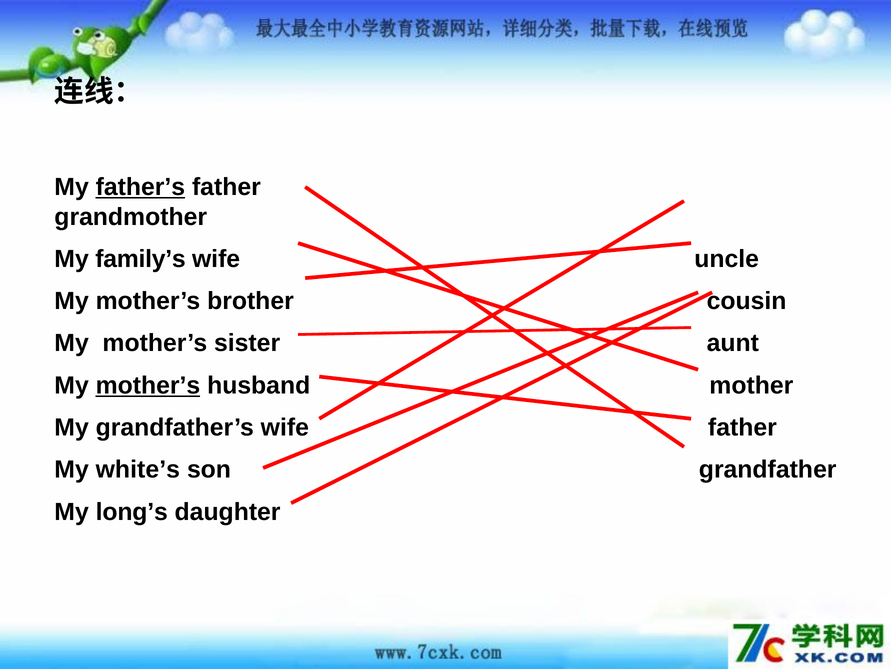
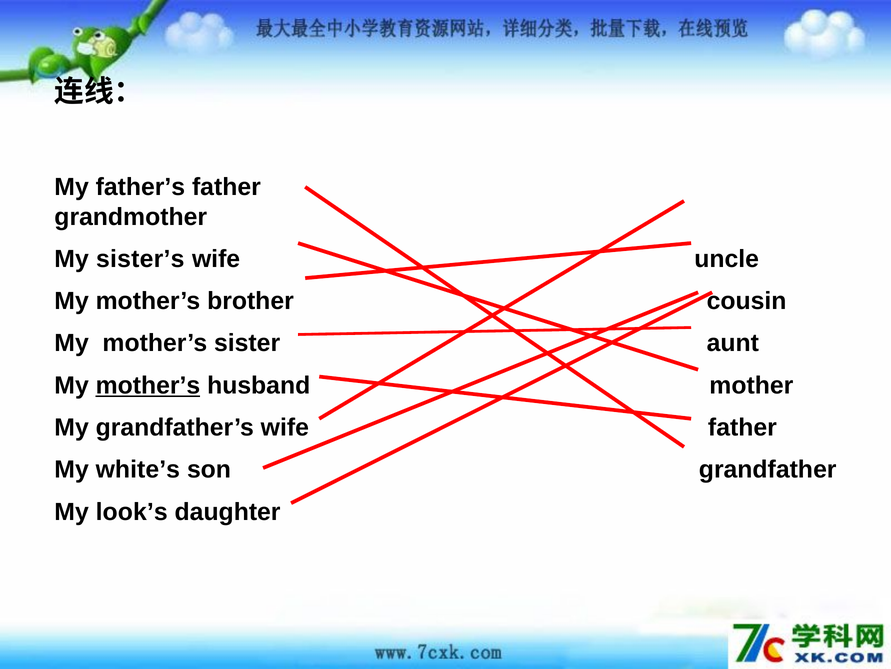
father’s underline: present -> none
family’s: family’s -> sister’s
long’s: long’s -> look’s
